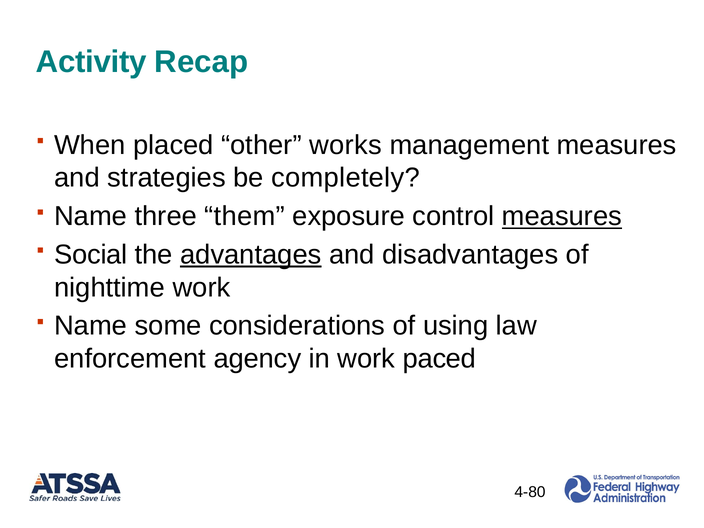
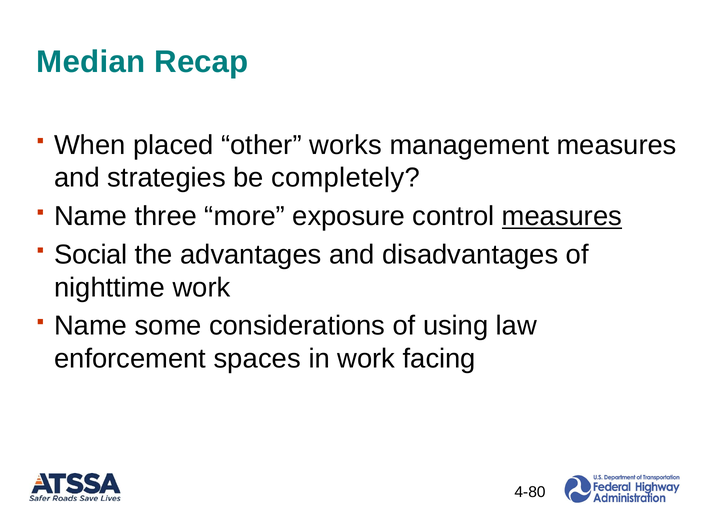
Activity: Activity -> Median
them: them -> more
advantages underline: present -> none
agency: agency -> spaces
paced: paced -> facing
